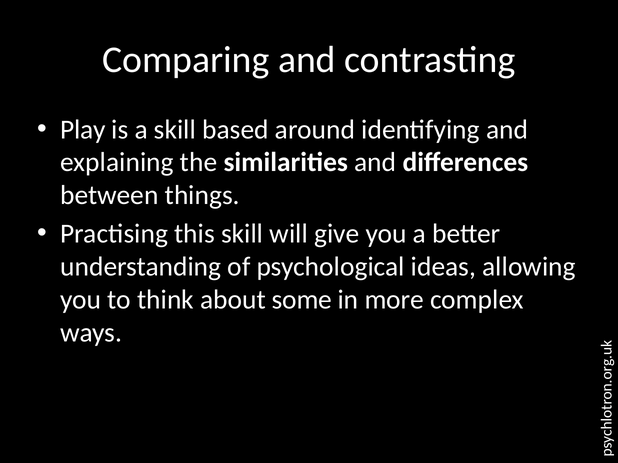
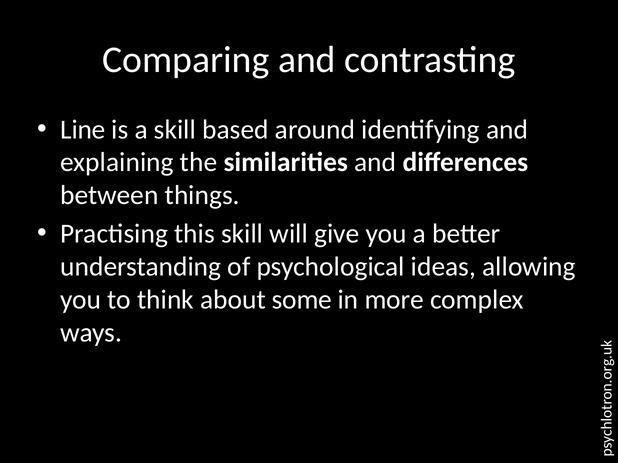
Play: Play -> Line
